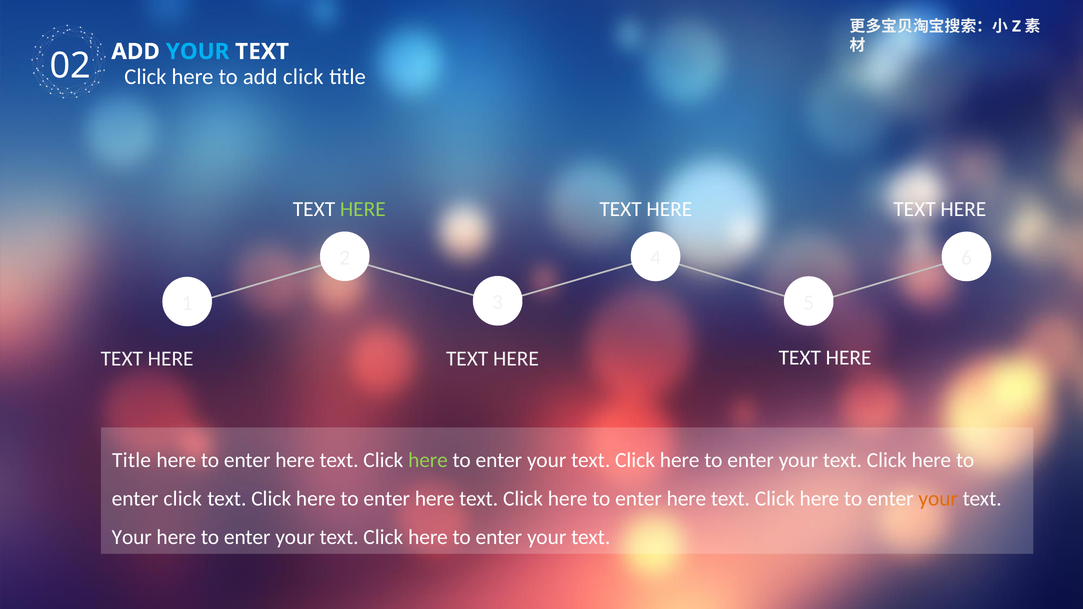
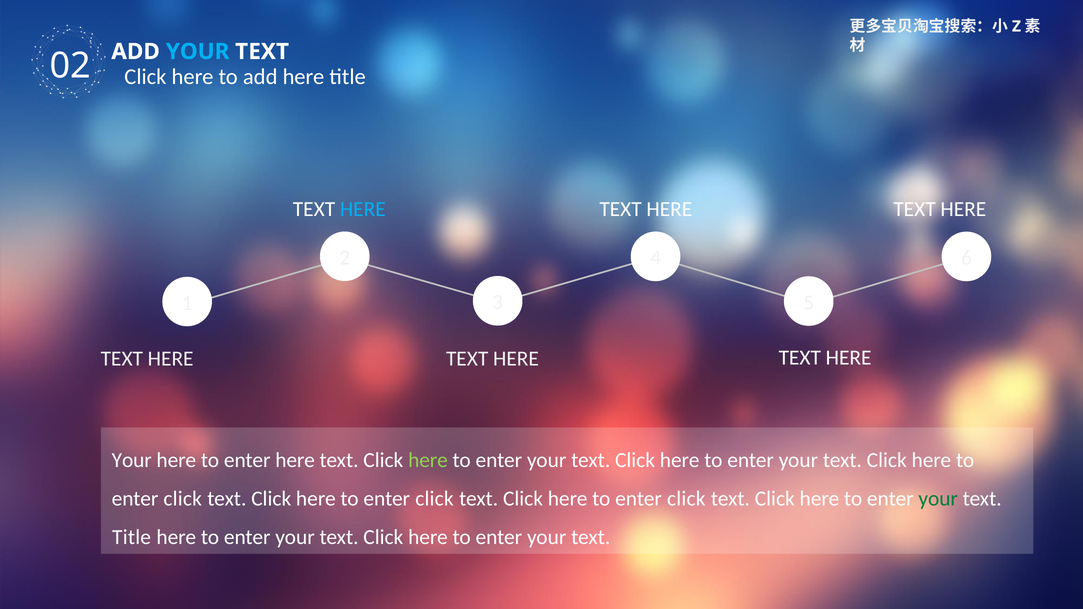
add click: click -> here
HERE at (363, 209) colour: light green -> light blue
Title at (132, 460): Title -> Your
here at (435, 499): here -> click
here at (686, 499): here -> click
your at (938, 499) colour: orange -> green
Your at (132, 537): Your -> Title
